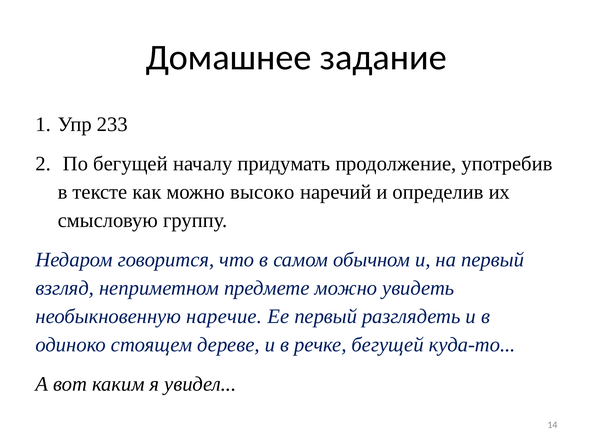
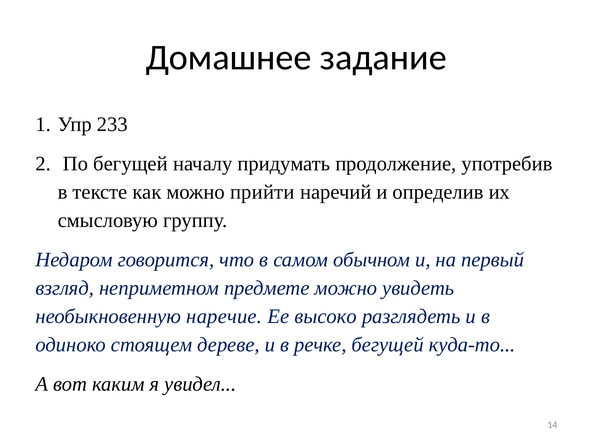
высоко: высоко -> прийти
Ее первый: первый -> высоко
